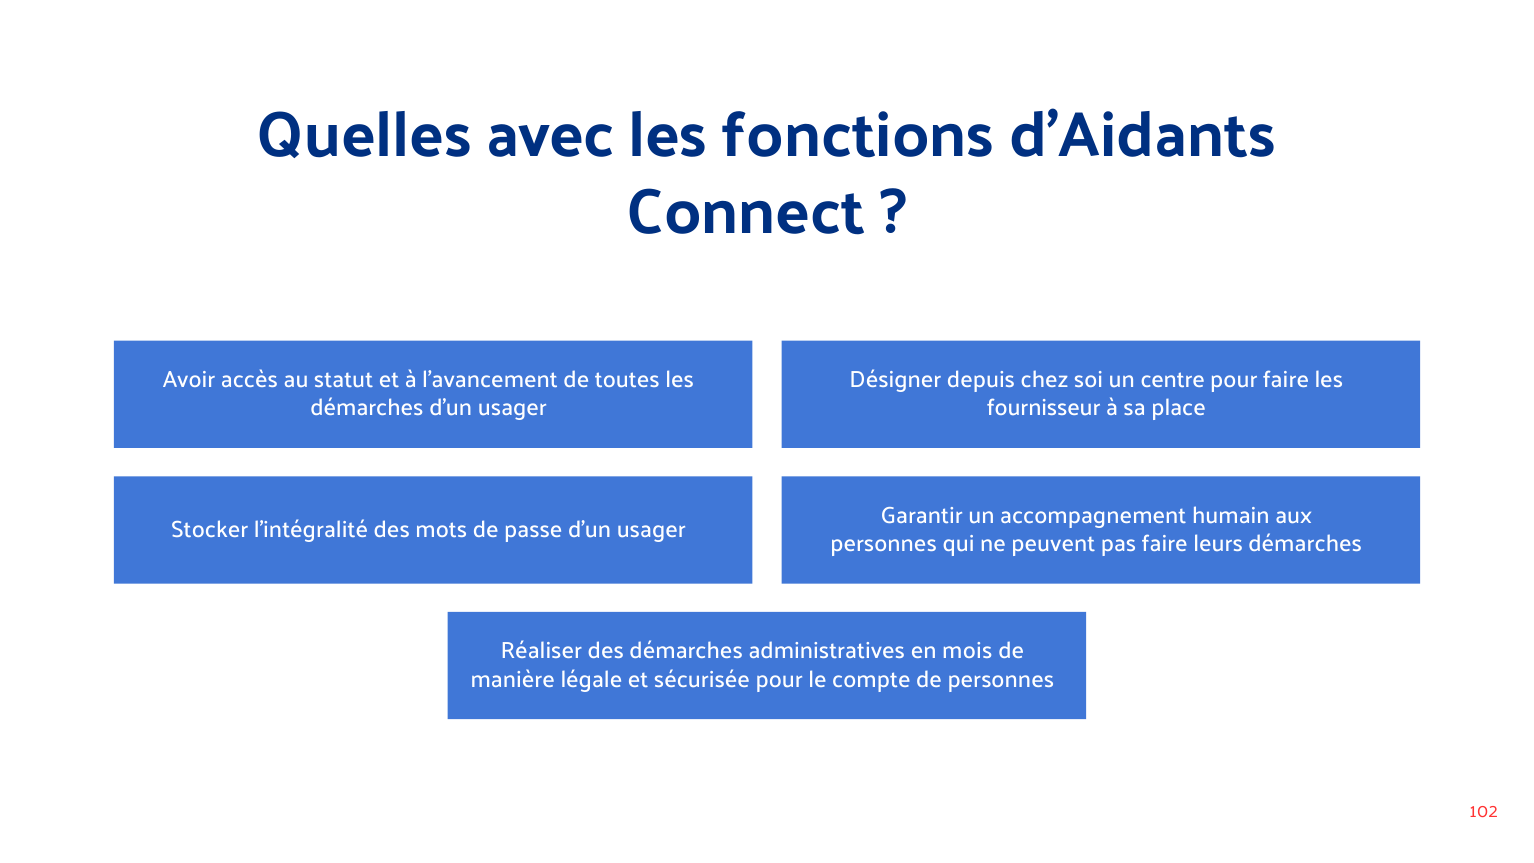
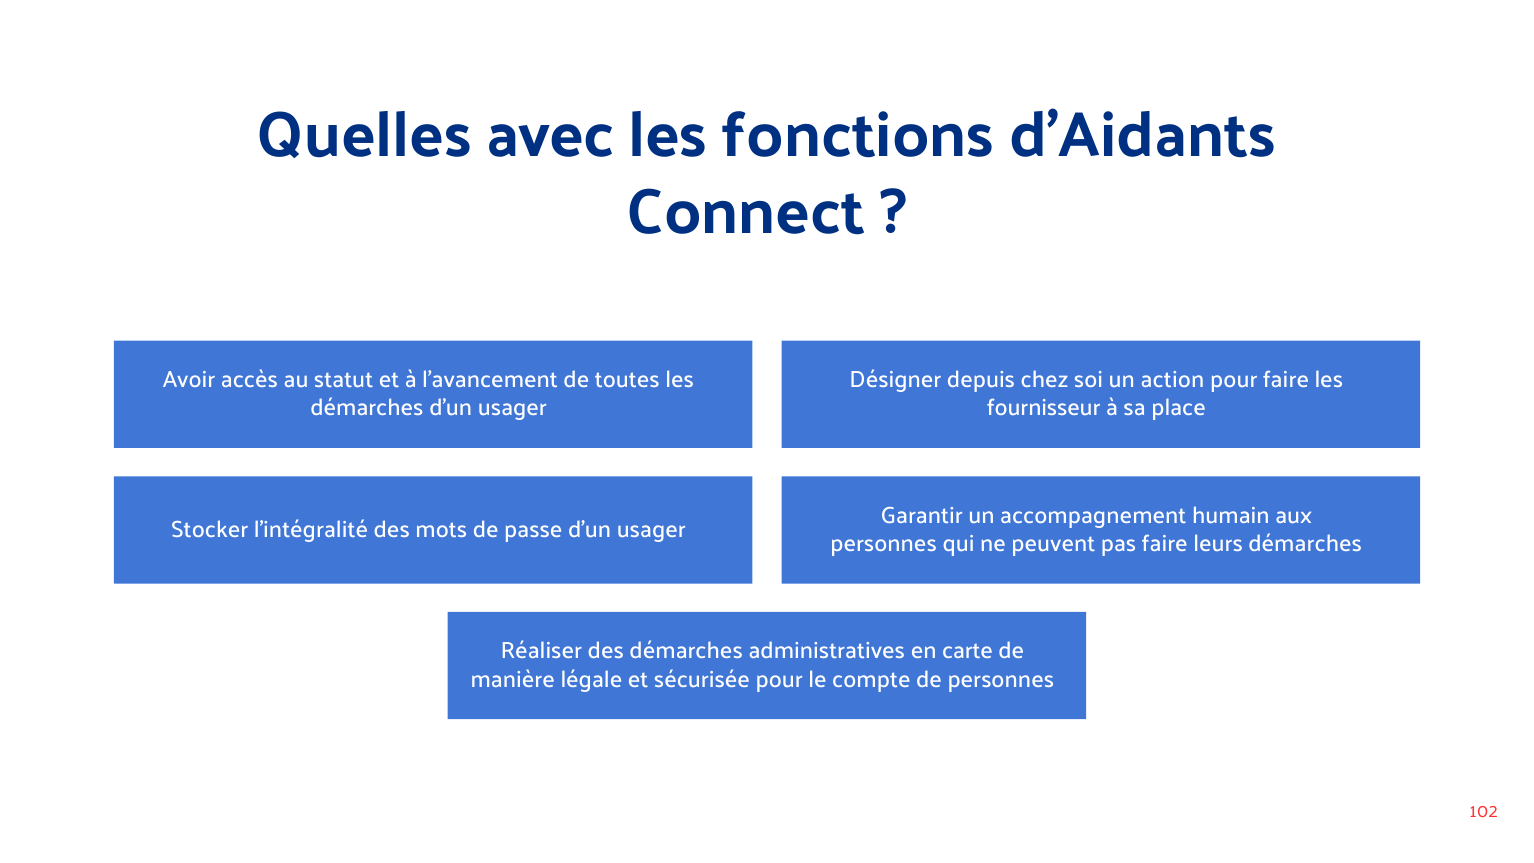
centre: centre -> action
mois: mois -> carte
